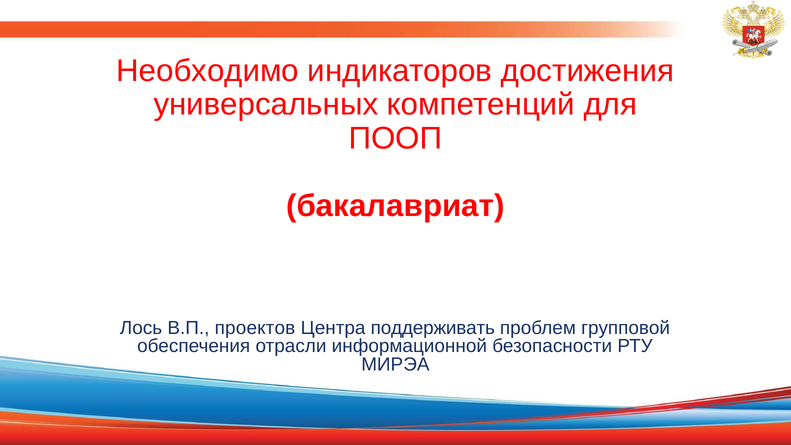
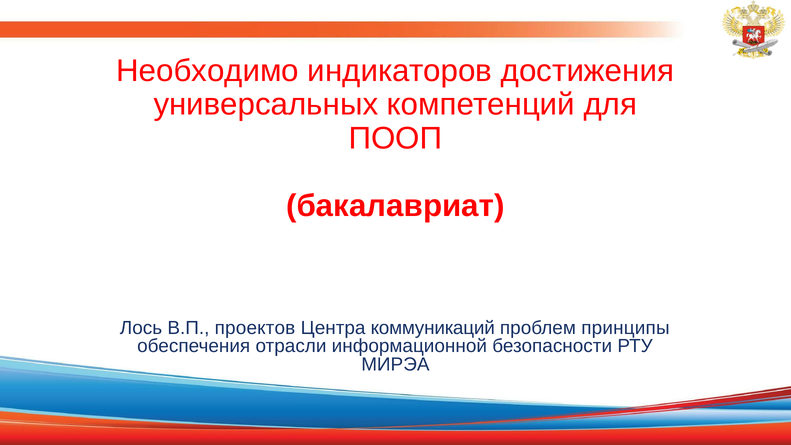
поддерживать: поддерживать -> коммуникаций
групповой: групповой -> принципы
